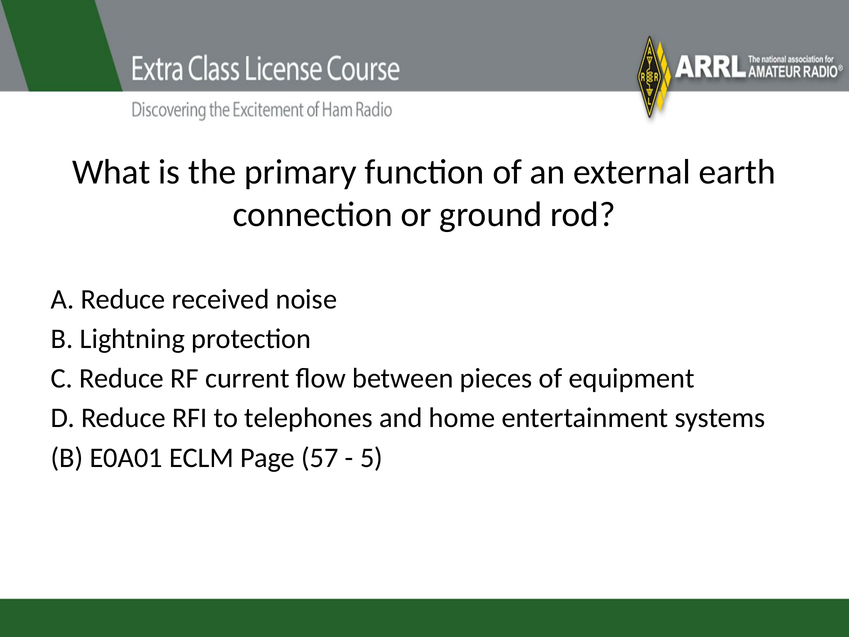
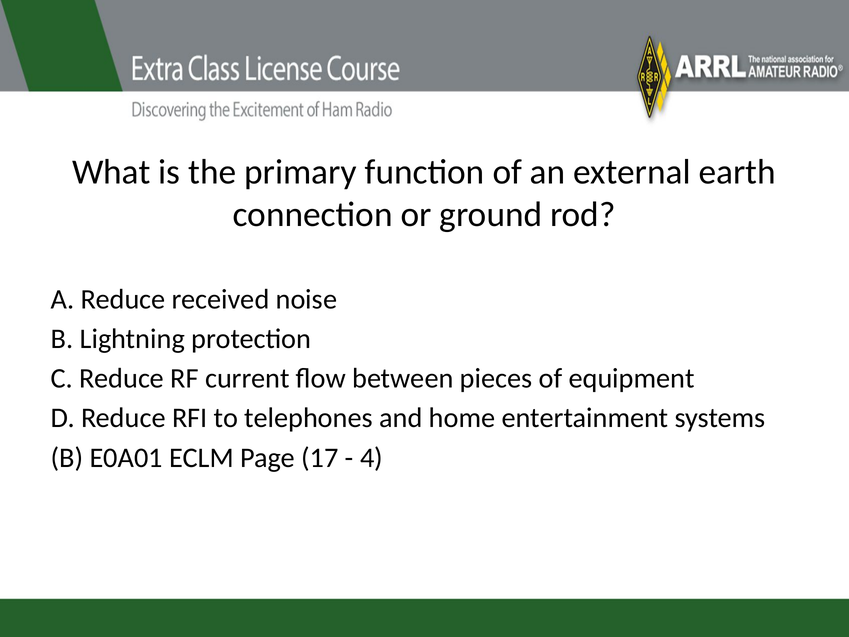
57: 57 -> 17
5: 5 -> 4
